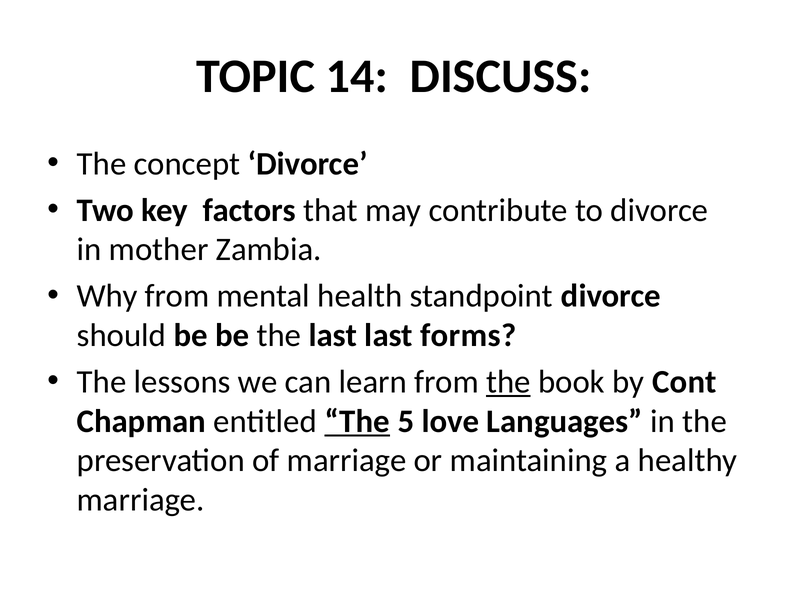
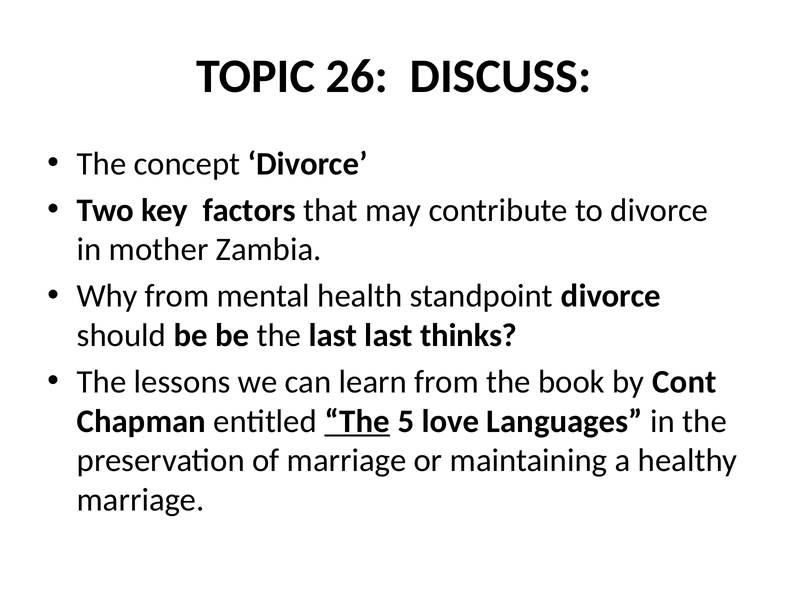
14: 14 -> 26
forms: forms -> thinks
the at (508, 382) underline: present -> none
